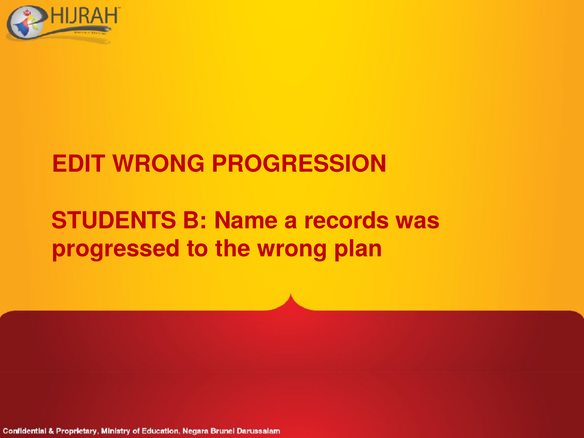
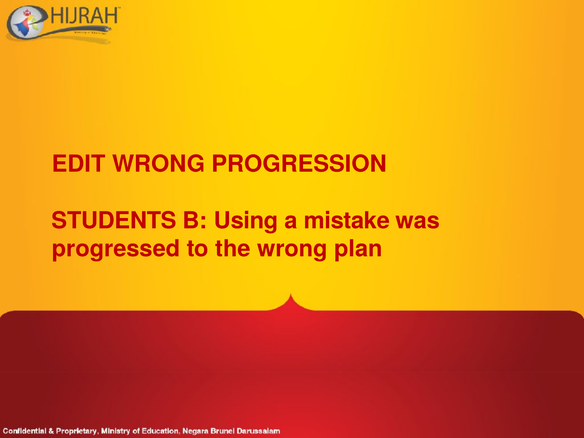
Name: Name -> Using
records: records -> mistake
